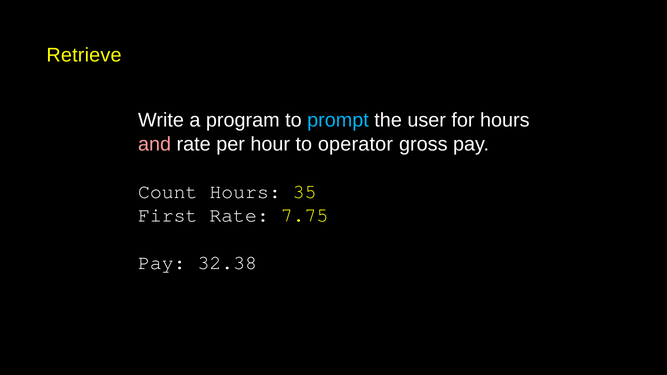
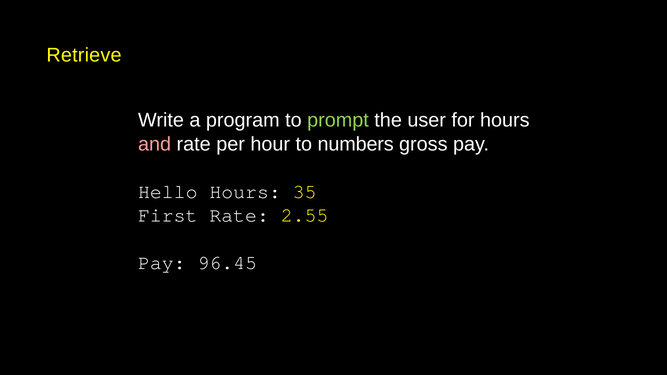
prompt colour: light blue -> light green
operator: operator -> numbers
Count: Count -> Hello
7.75: 7.75 -> 2.55
32.38: 32.38 -> 96.45
